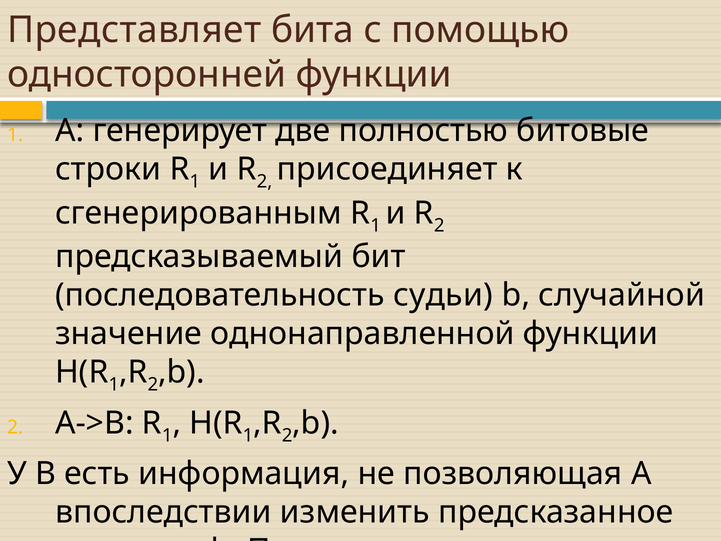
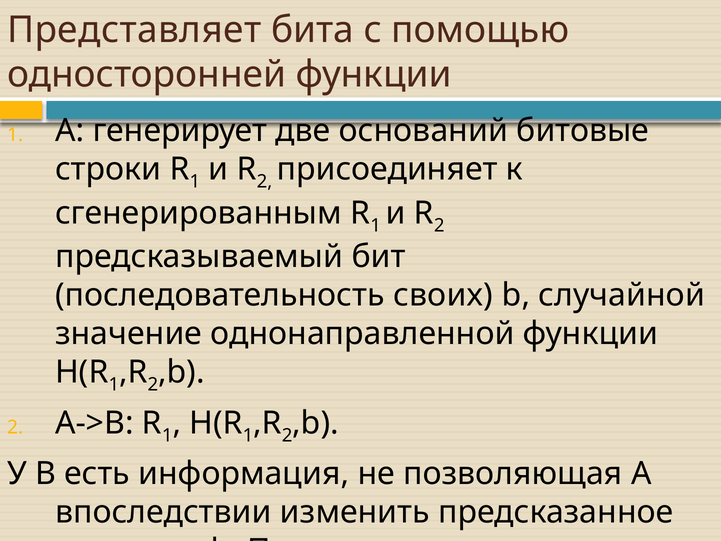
полностью: полностью -> оснований
судьи: судьи -> своих
